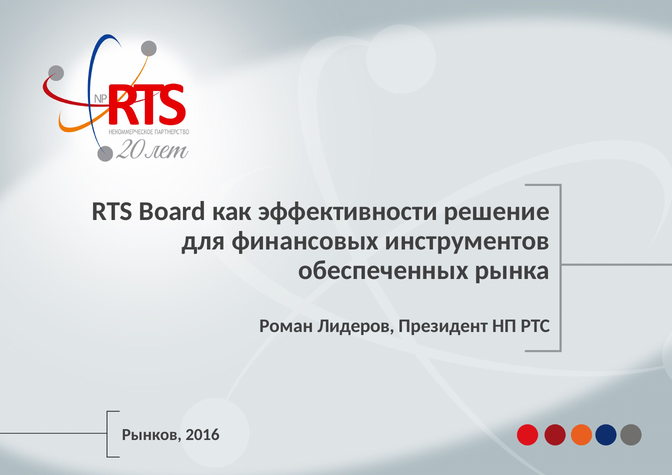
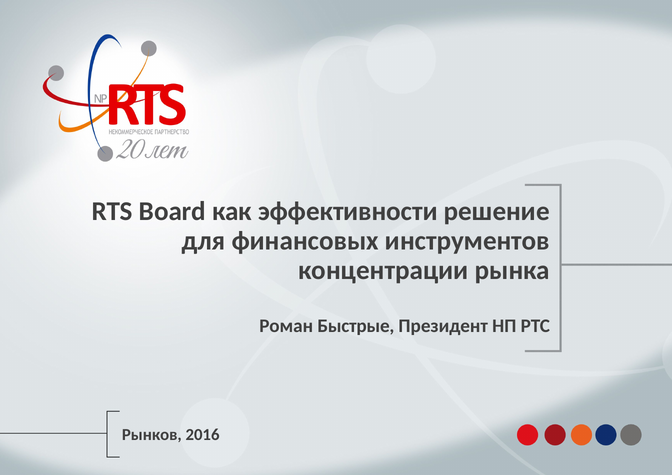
обеспеченных: обеспеченных -> концентрации
Лидеров: Лидеров -> Быстрые
